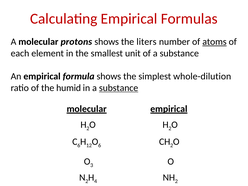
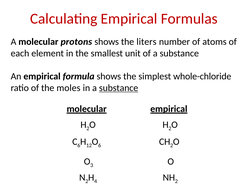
atoms underline: present -> none
whole-dilution: whole-dilution -> whole-chloride
humid: humid -> moles
